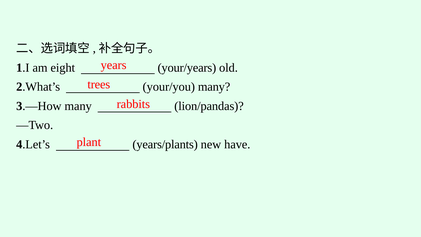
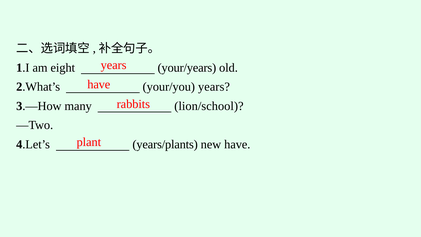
trees at (99, 85): trees -> have
your/you many: many -> years
lion/pandas: lion/pandas -> lion/school
